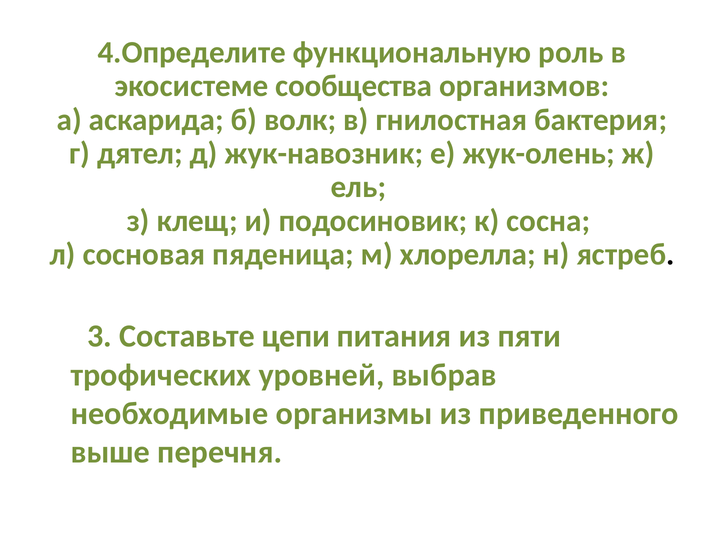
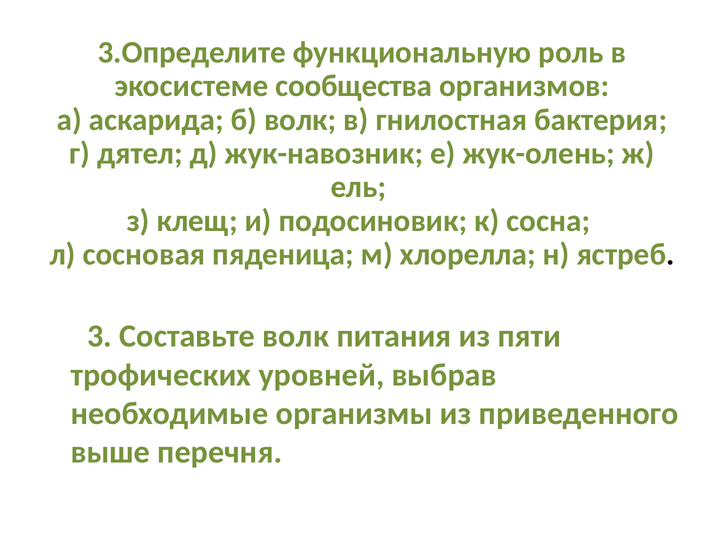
4.Определите: 4.Определите -> 3.Определите
Составьте цепи: цепи -> волк
